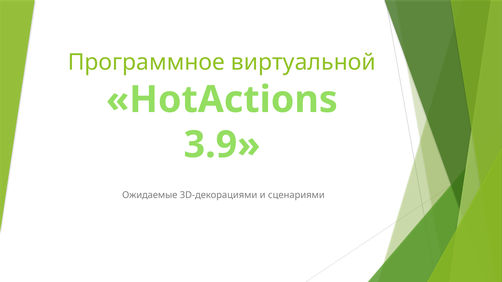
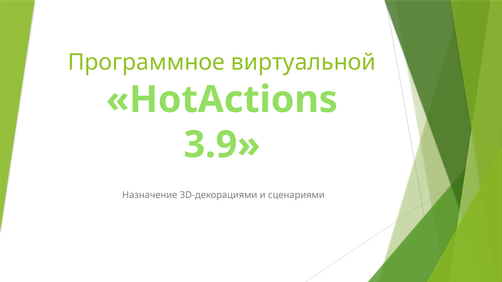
Ожидаемые: Ожидаемые -> Назначение
